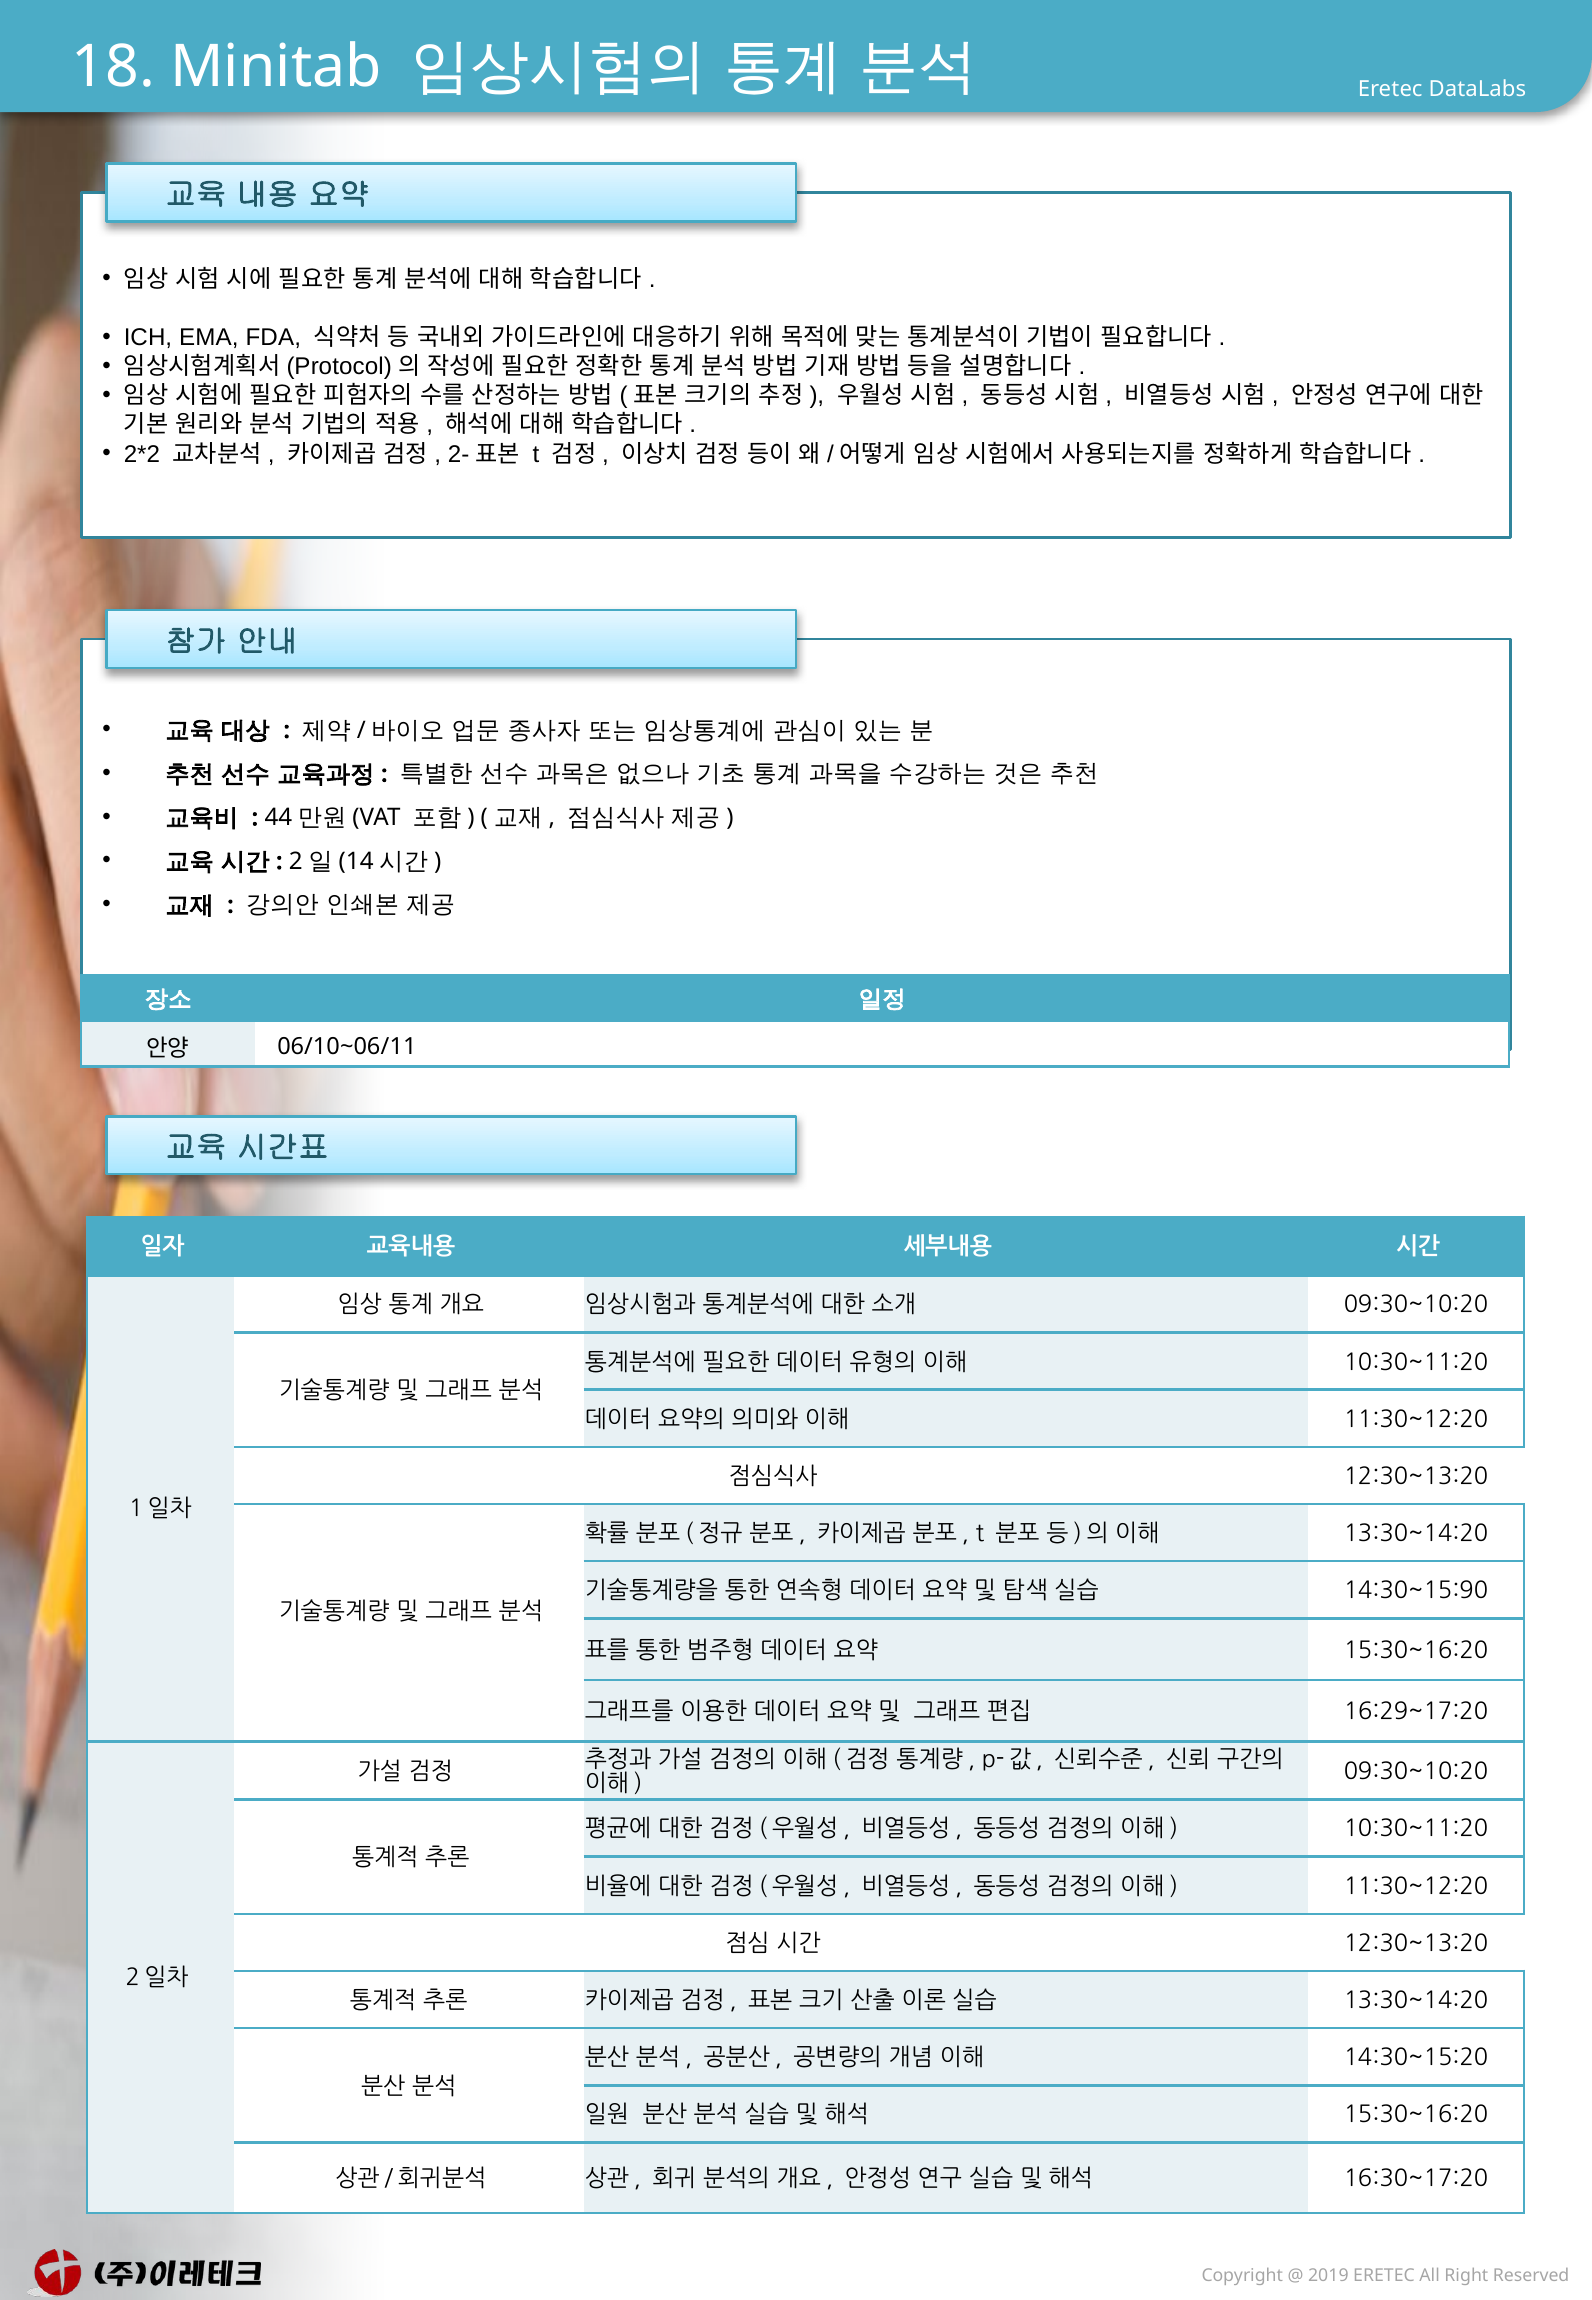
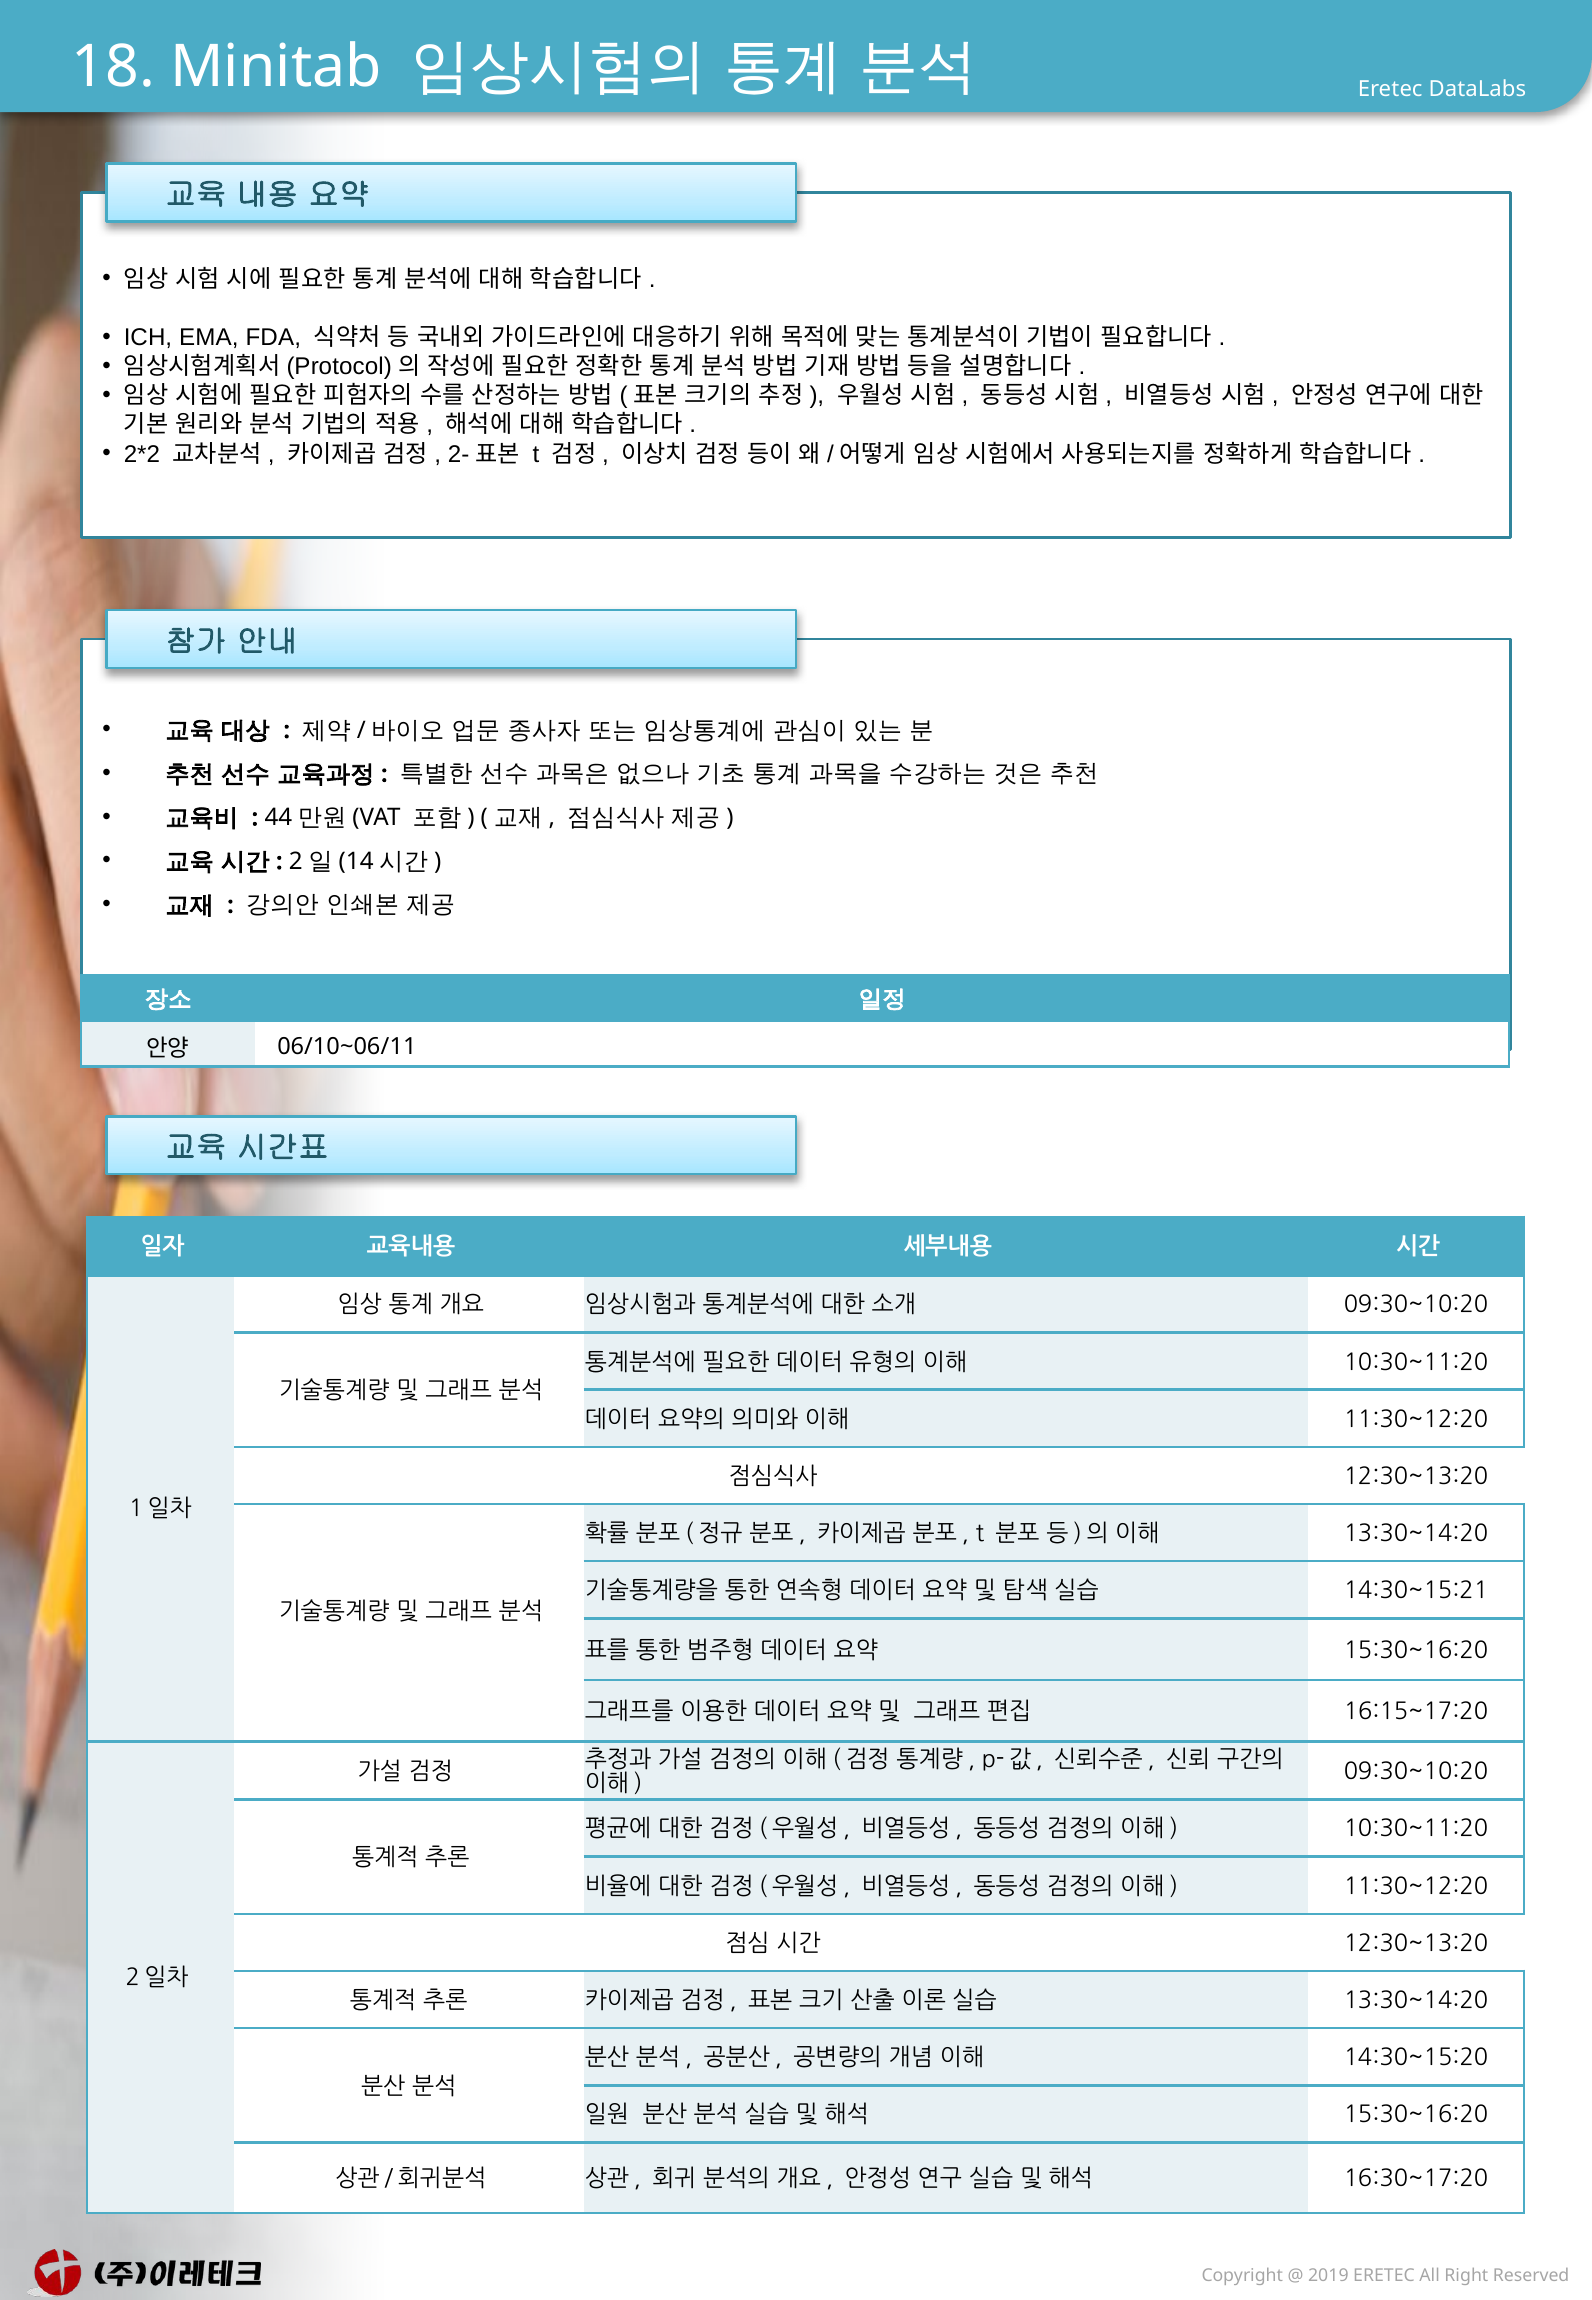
14:30~15:90: 14:30~15:90 -> 14:30~15:21
16:29~17:20: 16:29~17:20 -> 16:15~17:20
